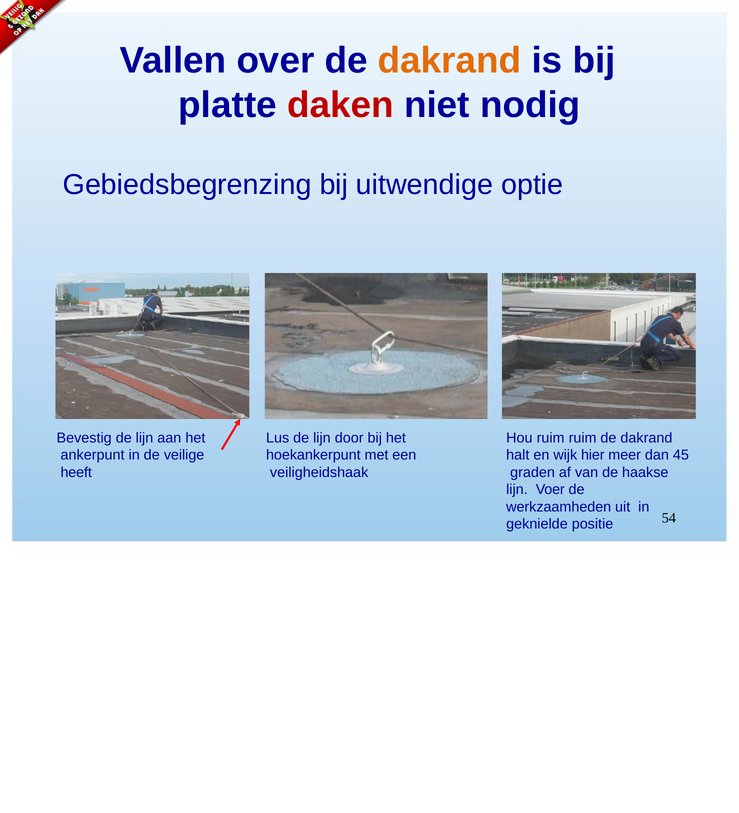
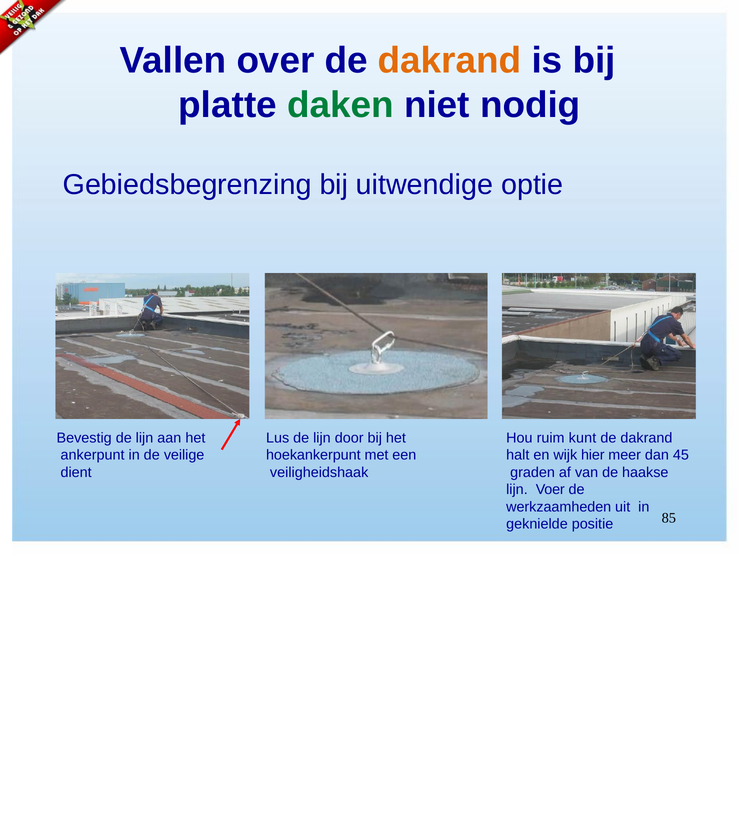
daken colour: red -> green
ruim ruim: ruim -> kunt
heeft: heeft -> dient
54: 54 -> 85
